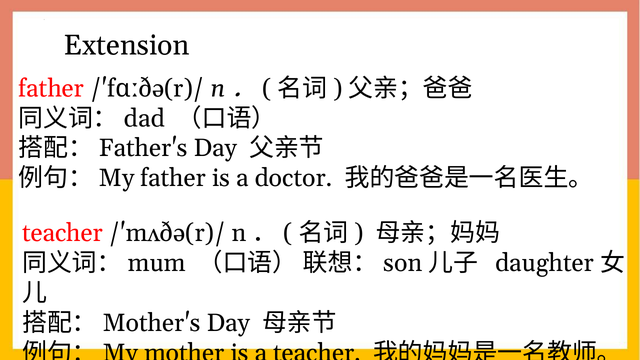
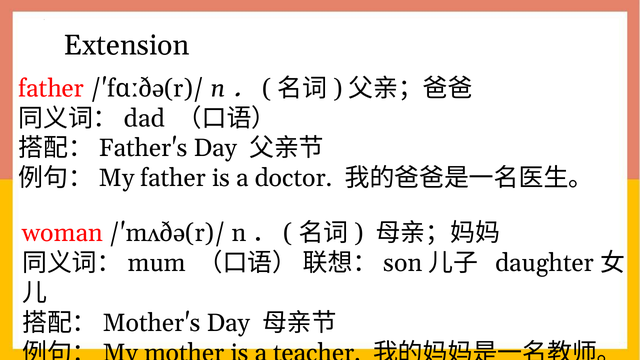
teacher at (63, 233): teacher -> woman
